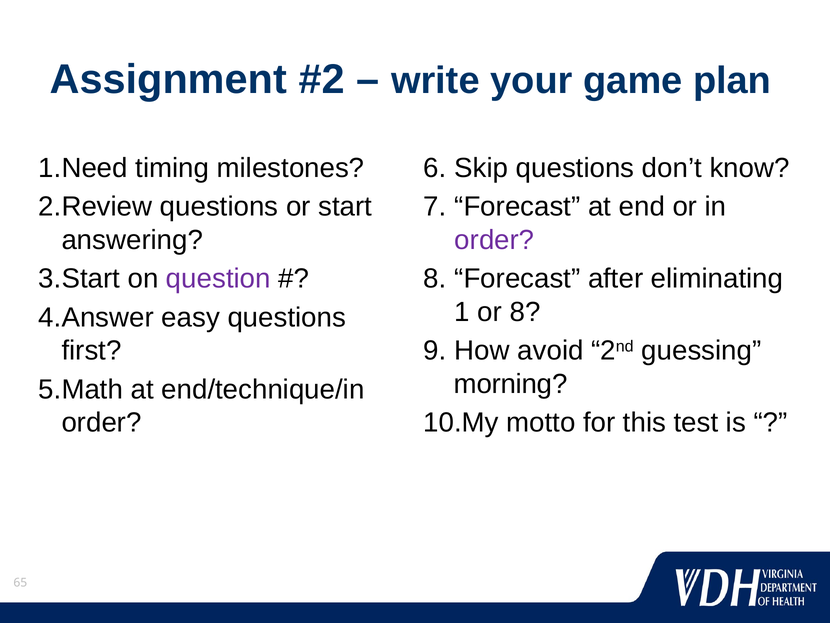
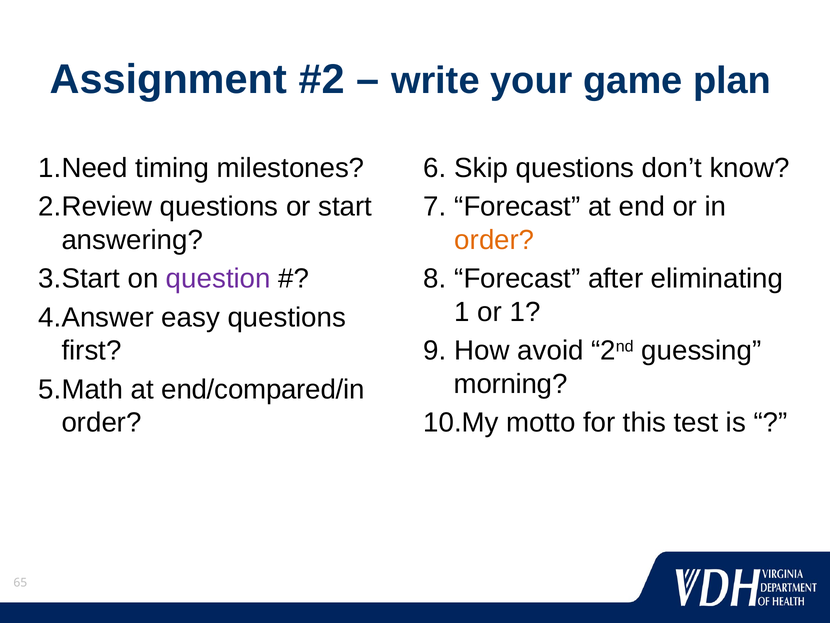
order at (494, 240) colour: purple -> orange
or 8: 8 -> 1
end/technique/in: end/technique/in -> end/compared/in
